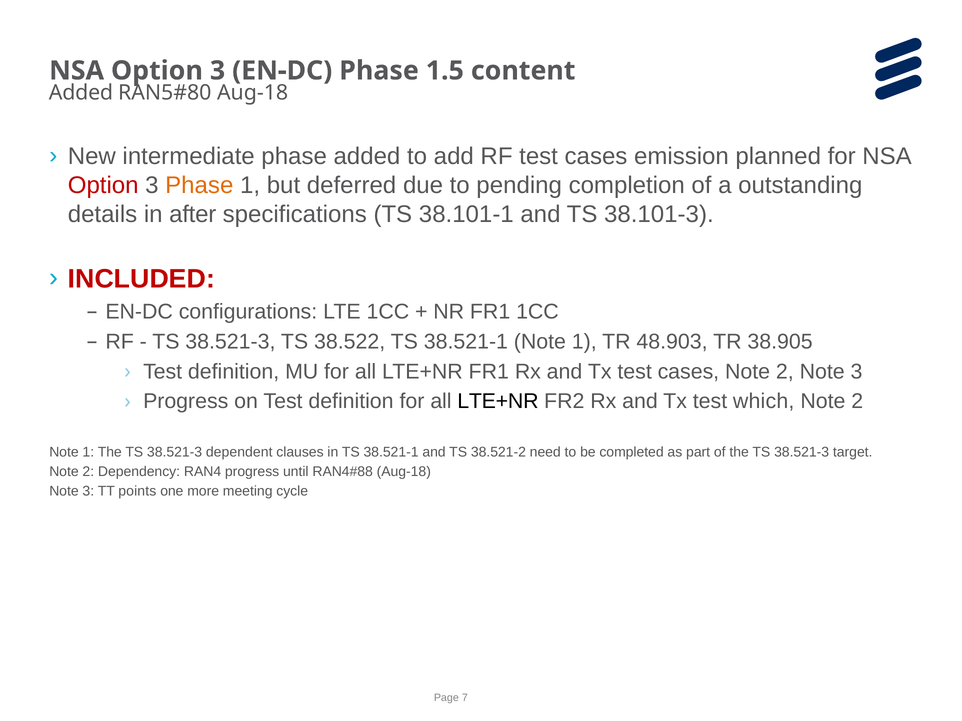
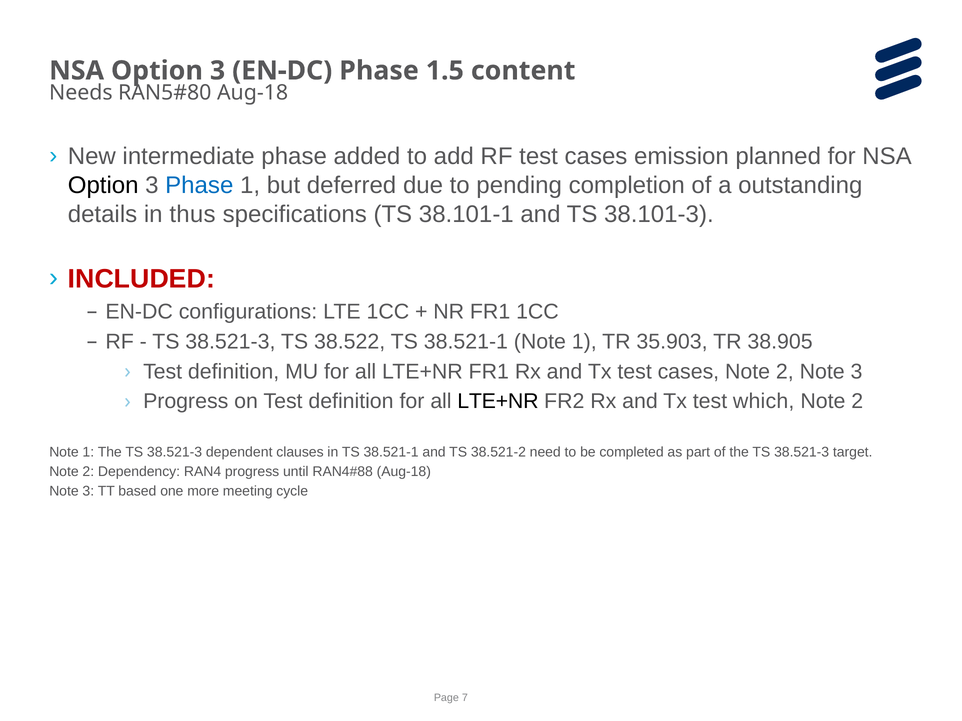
Added at (81, 93): Added -> Needs
Option at (103, 185) colour: red -> black
Phase at (199, 185) colour: orange -> blue
after: after -> thus
48.903: 48.903 -> 35.903
points: points -> based
